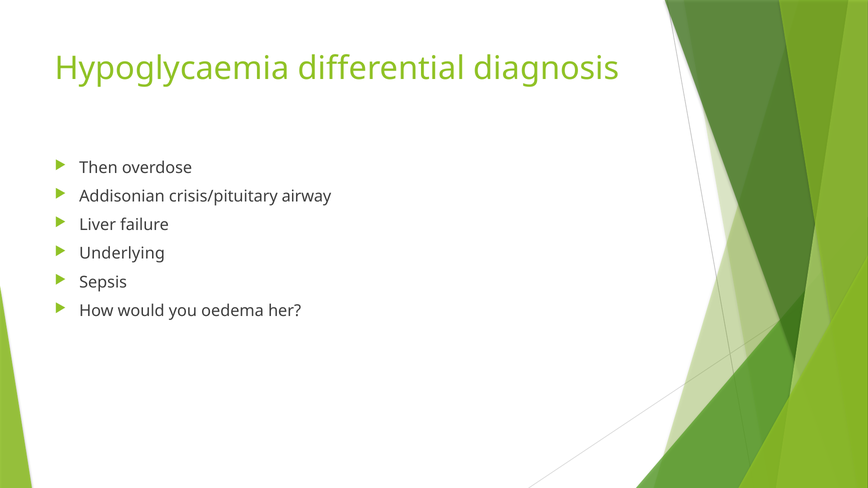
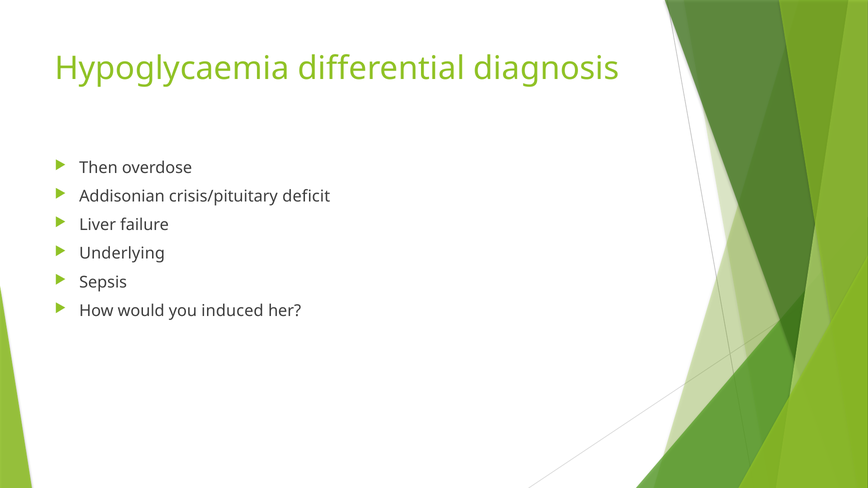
airway: airway -> deficit
oedema: oedema -> induced
